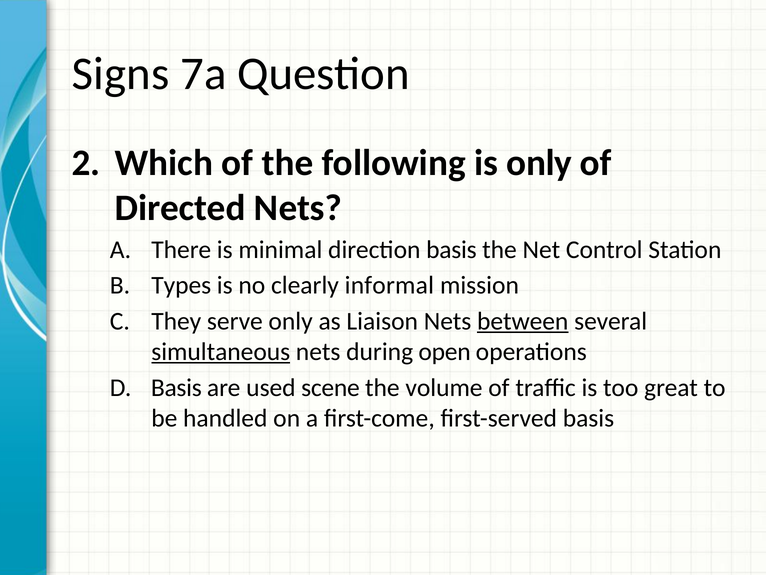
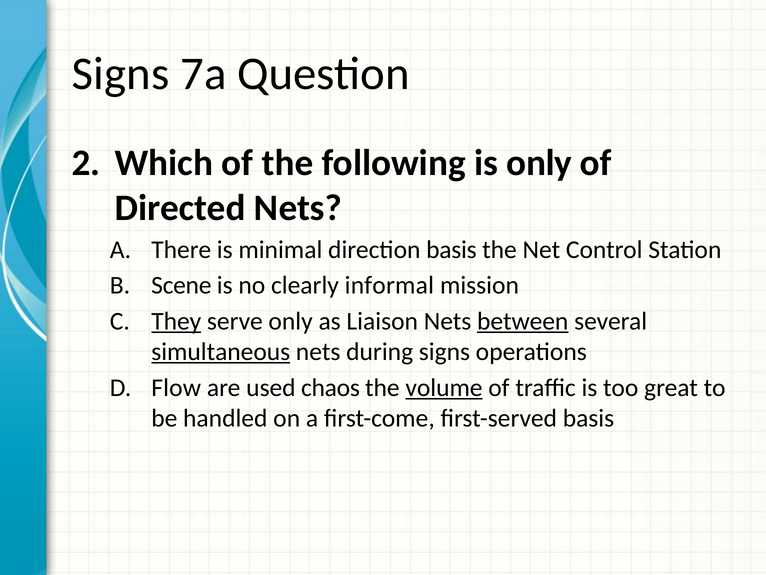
Types: Types -> Scene
They underline: none -> present
during open: open -> signs
Basis at (176, 387): Basis -> Flow
scene: scene -> chaos
volume underline: none -> present
